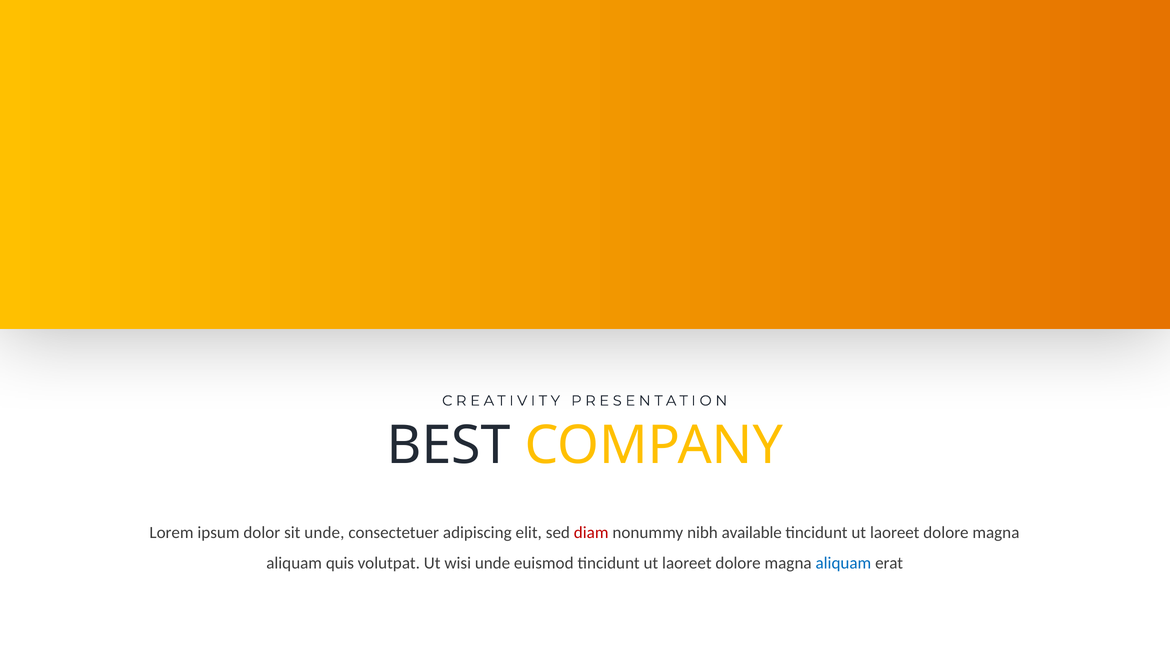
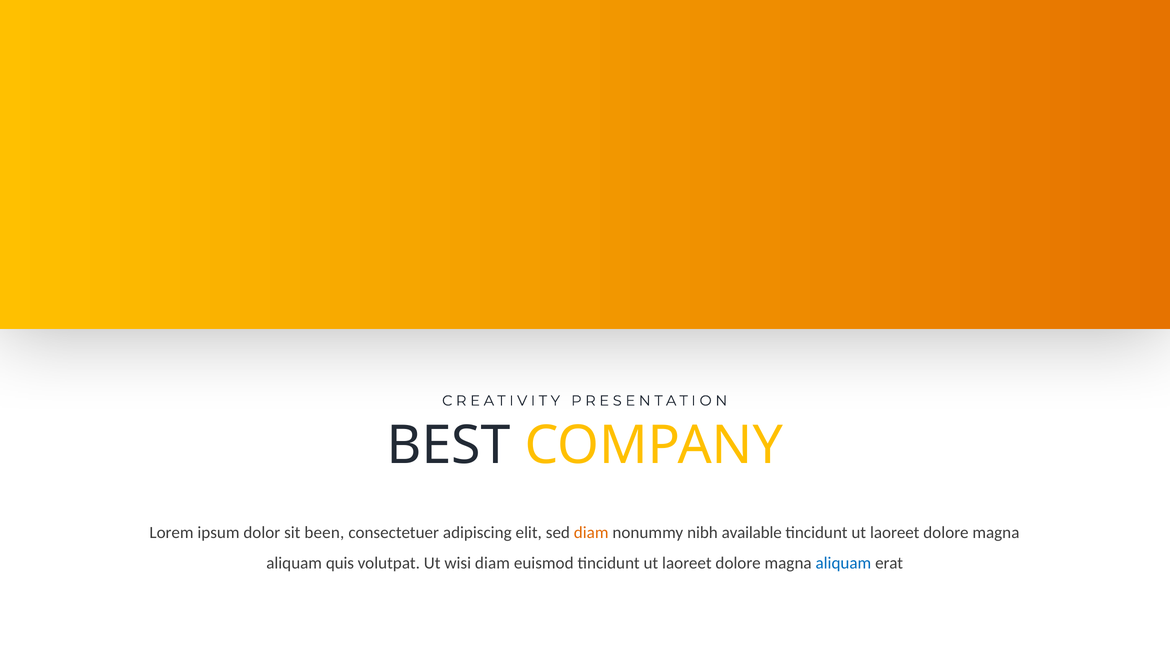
sit unde: unde -> been
diam at (591, 533) colour: red -> orange
wisi unde: unde -> diam
